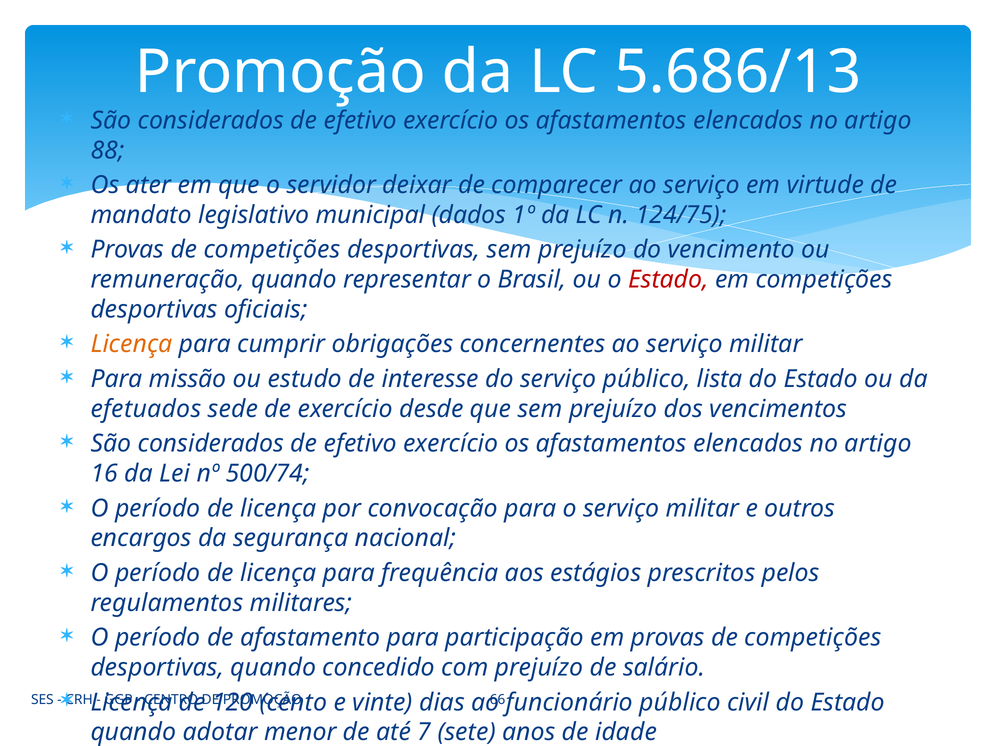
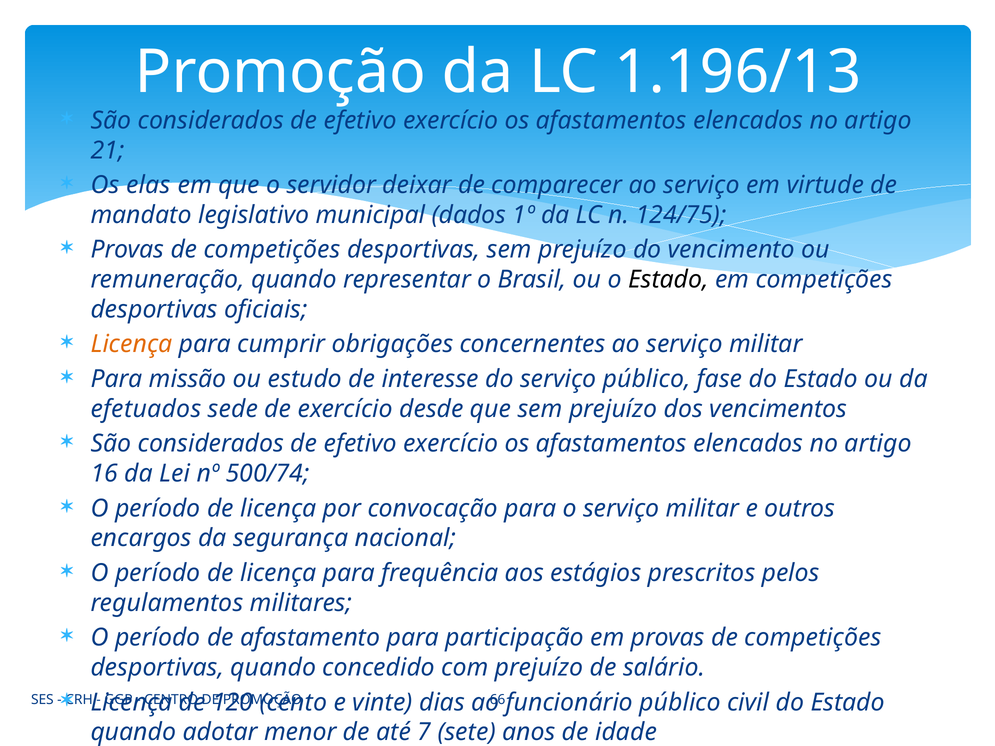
5.686/13: 5.686/13 -> 1.196/13
88: 88 -> 21
ater: ater -> elas
Estado at (668, 280) colour: red -> black
lista: lista -> fase
